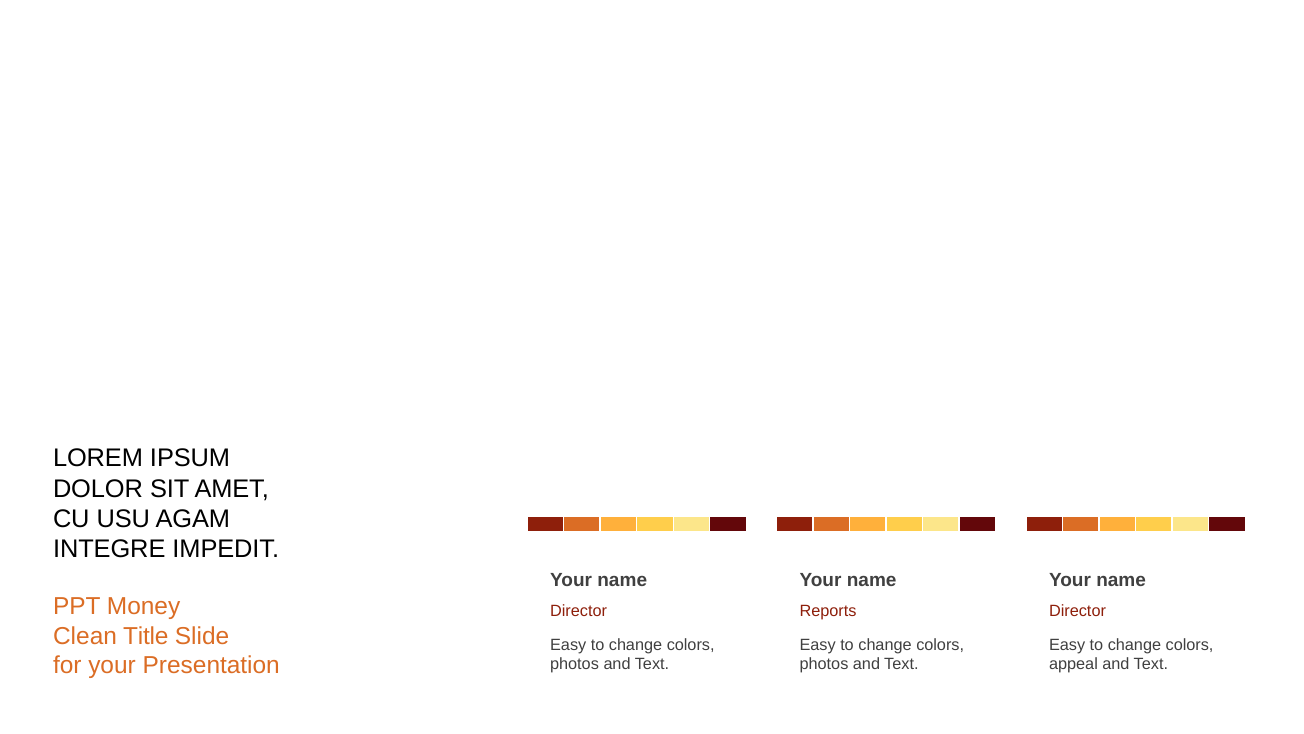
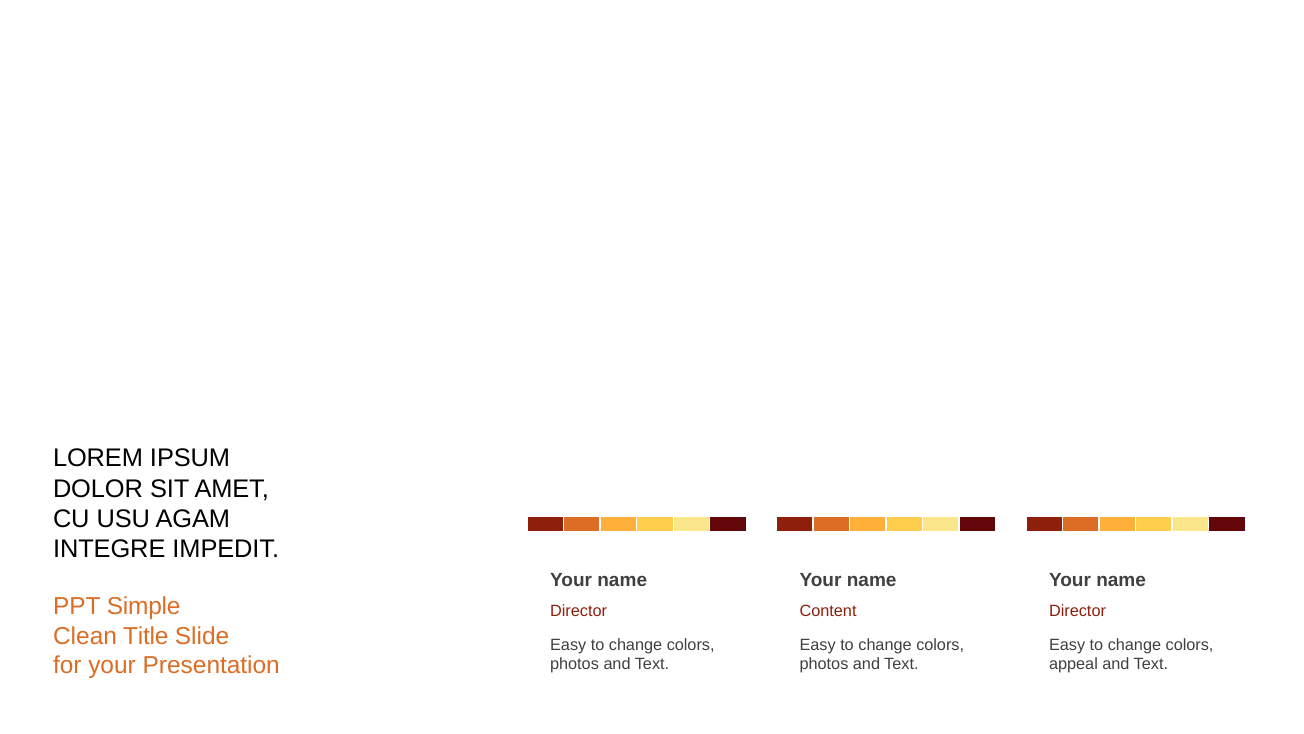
Money: Money -> Simple
Reports: Reports -> Content
